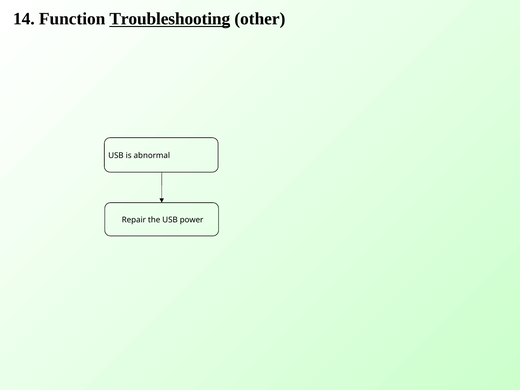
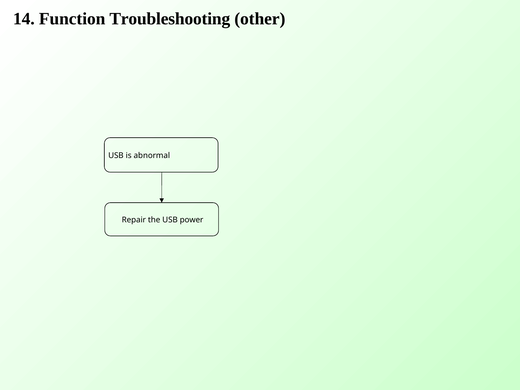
Troubleshooting underline: present -> none
